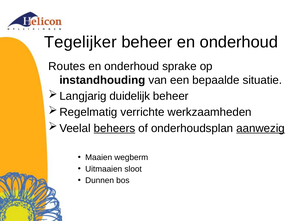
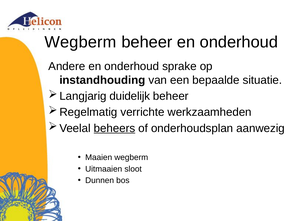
Tegelijker at (80, 42): Tegelijker -> Wegberm
Routes: Routes -> Andere
aanwezig underline: present -> none
